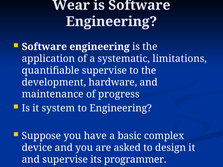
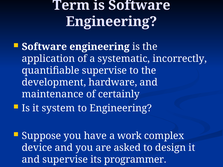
Wear: Wear -> Term
limitations: limitations -> incorrectly
progress: progress -> certainly
basic: basic -> work
